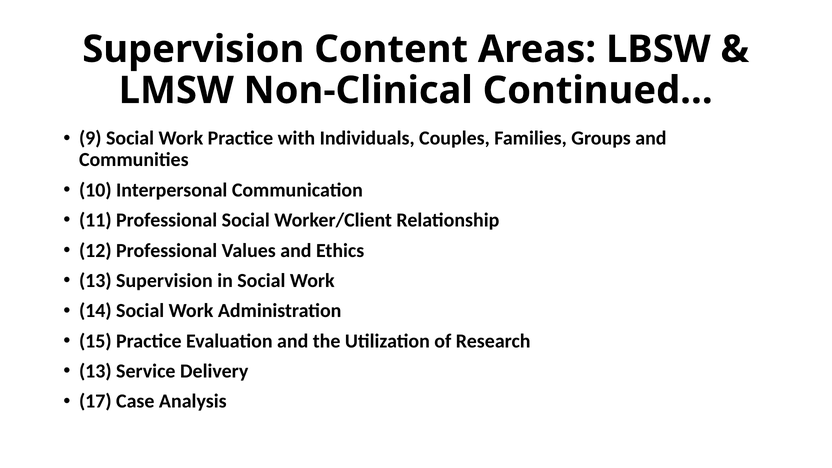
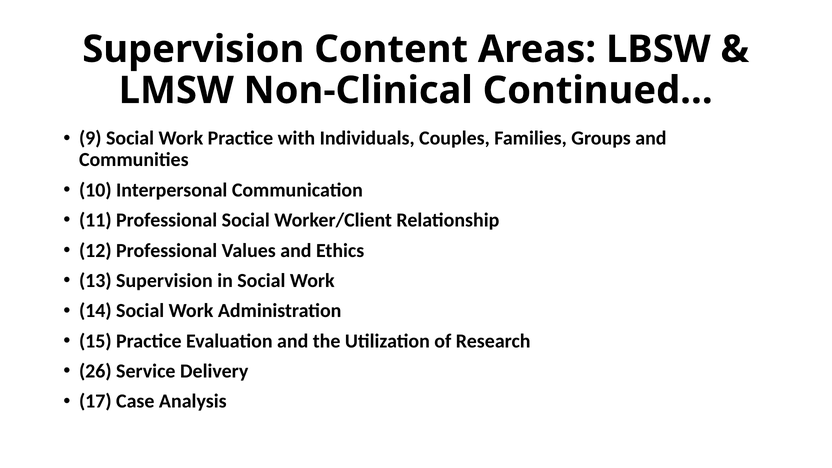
13 at (95, 371): 13 -> 26
